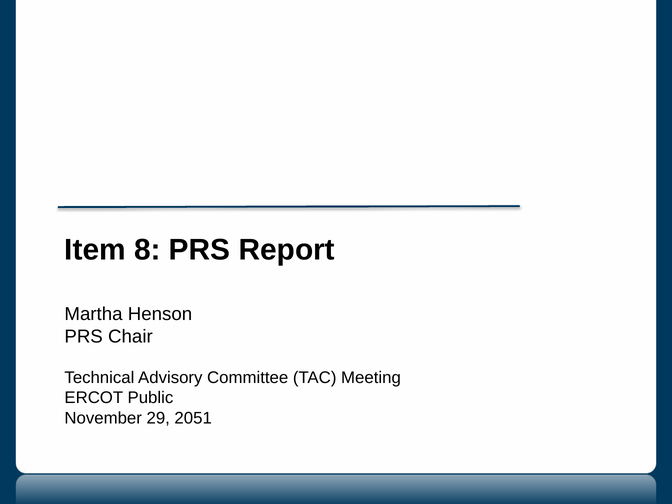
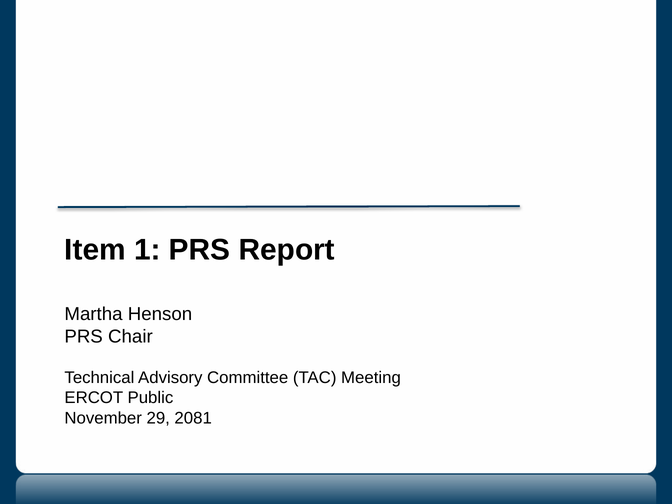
8: 8 -> 1
2051: 2051 -> 2081
